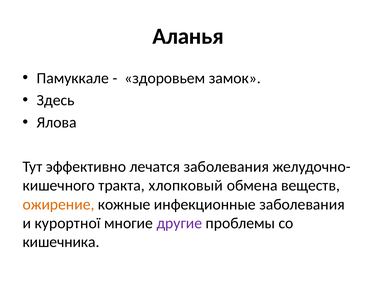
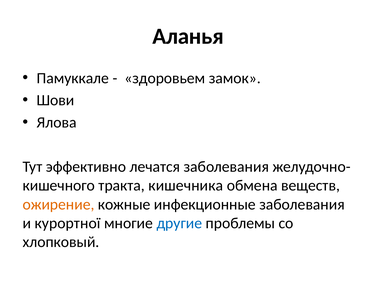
Здесь: Здесь -> Шови
хлопковый: хлопковый -> кишечника
другие colour: purple -> blue
кишечника: кишечника -> хлопковый
